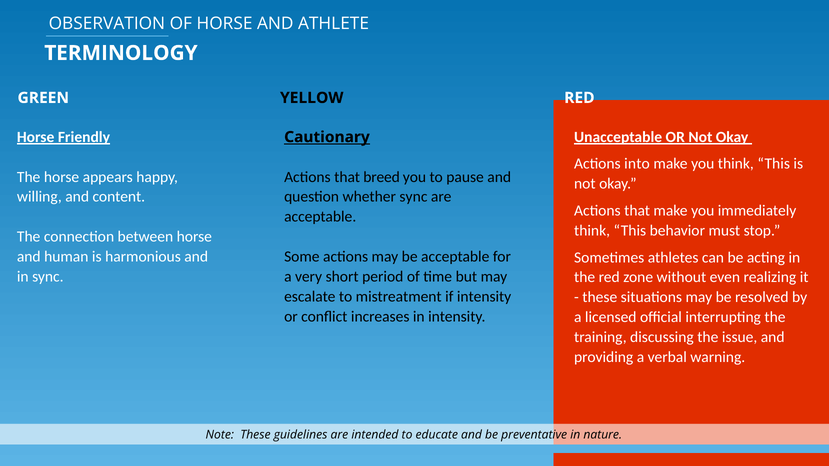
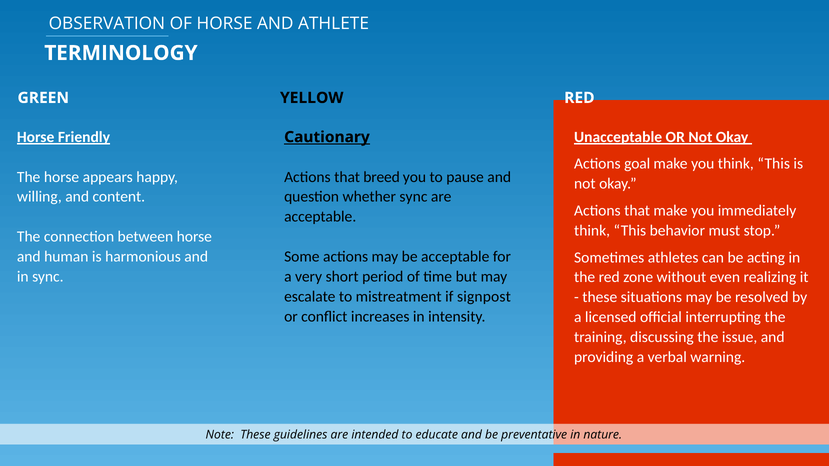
into: into -> goal
if intensity: intensity -> signpost
